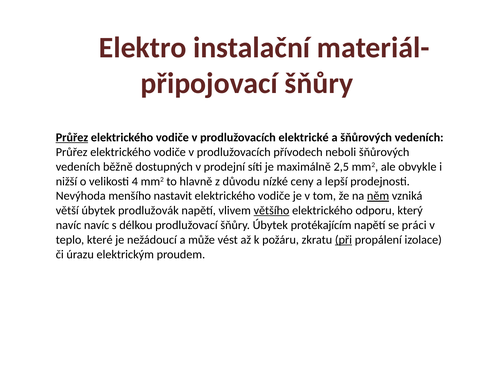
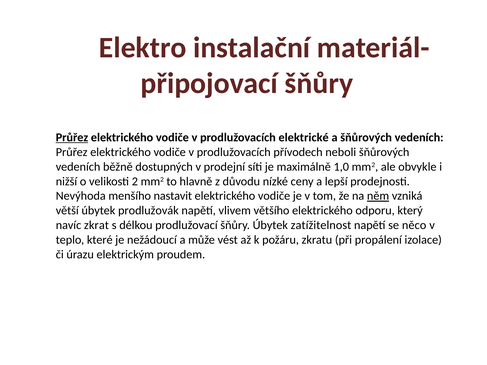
2,5: 2,5 -> 1,0
4: 4 -> 2
většího underline: present -> none
navíc navíc: navíc -> zkrat
protékajícím: protékajícím -> zatížitelnost
práci: práci -> něco
při underline: present -> none
